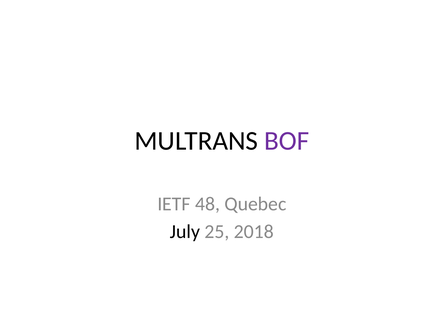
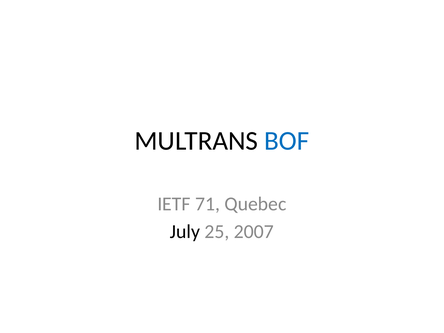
BOF colour: purple -> blue
48: 48 -> 71
2018: 2018 -> 2007
